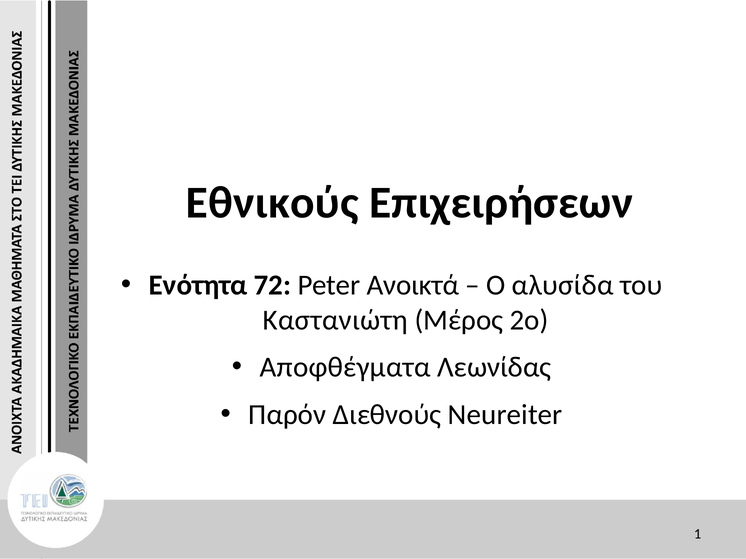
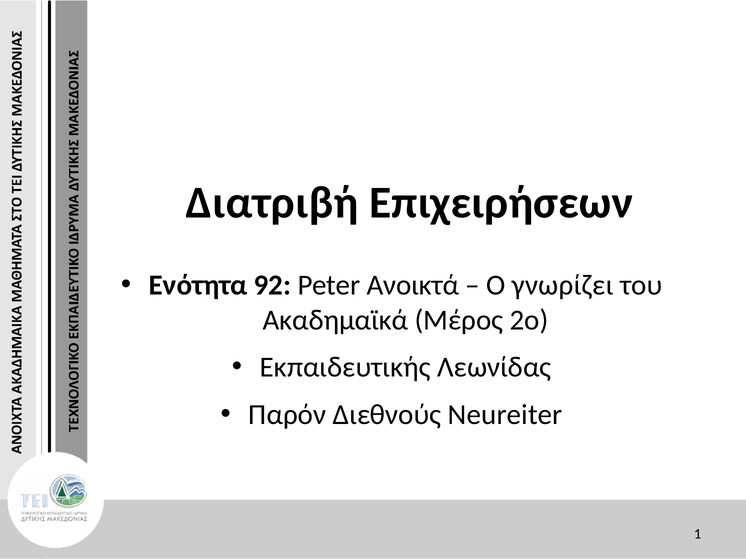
Εθνικούς: Εθνικούς -> Διατριβή
72: 72 -> 92
αλυσίδα: αλυσίδα -> γνωρίζει
Καστανιώτη: Καστανιώτη -> Ακαδημαϊκά
Αποφθέγματα: Αποφθέγματα -> Εκπαιδευτικής
